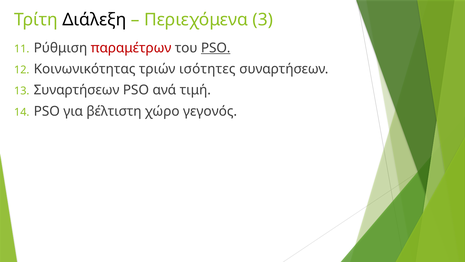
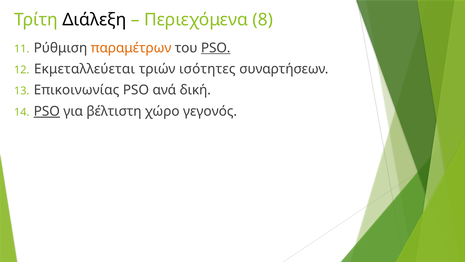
3: 3 -> 8
παραμέτρων colour: red -> orange
Κοινωνικότητας: Κοινωνικότητας -> Εκμεταλλεύεται
Συναρτήσεων at (77, 90): Συναρτήσεων -> Επικοινωνίας
τιμή: τιμή -> δική
PSO at (47, 111) underline: none -> present
